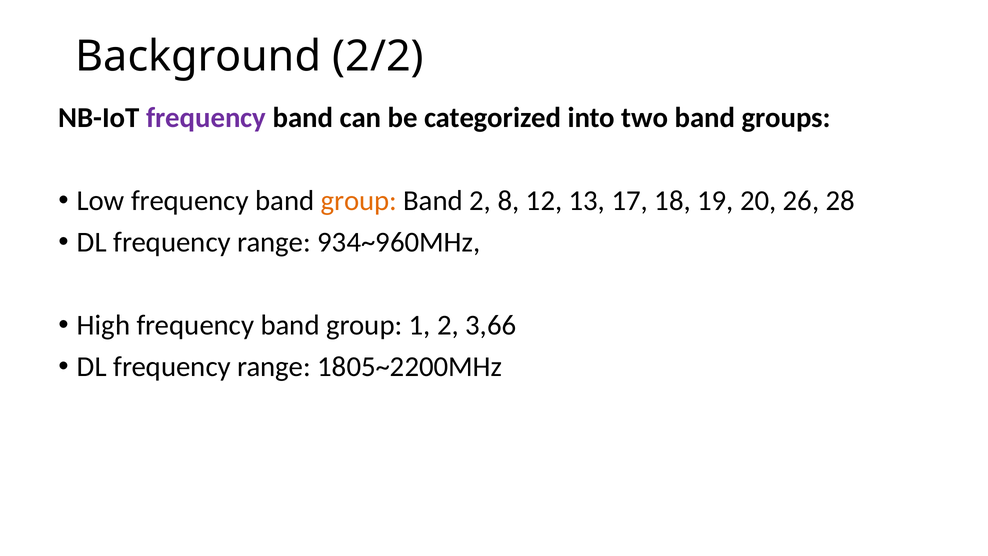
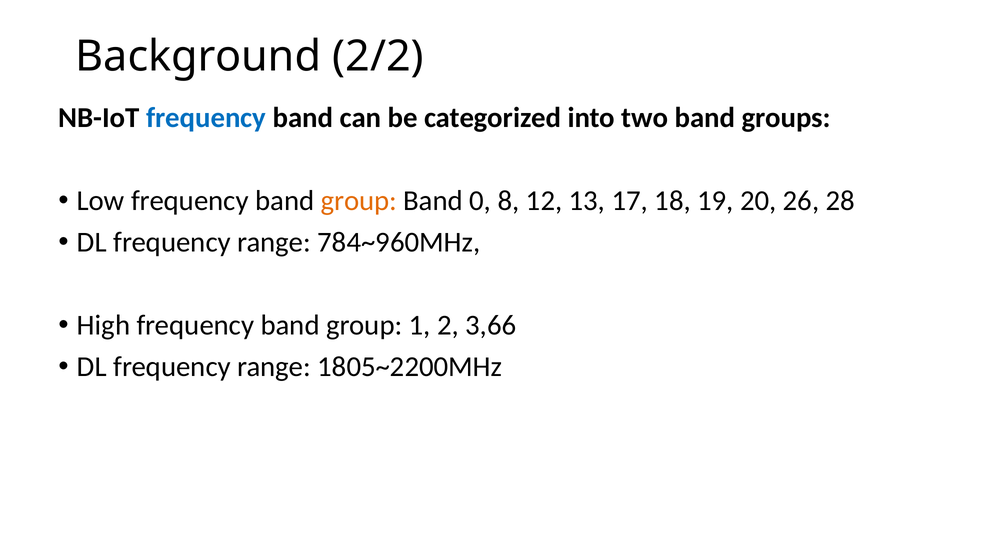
frequency at (206, 118) colour: purple -> blue
Band 2: 2 -> 0
934~960MHz: 934~960MHz -> 784~960MHz
